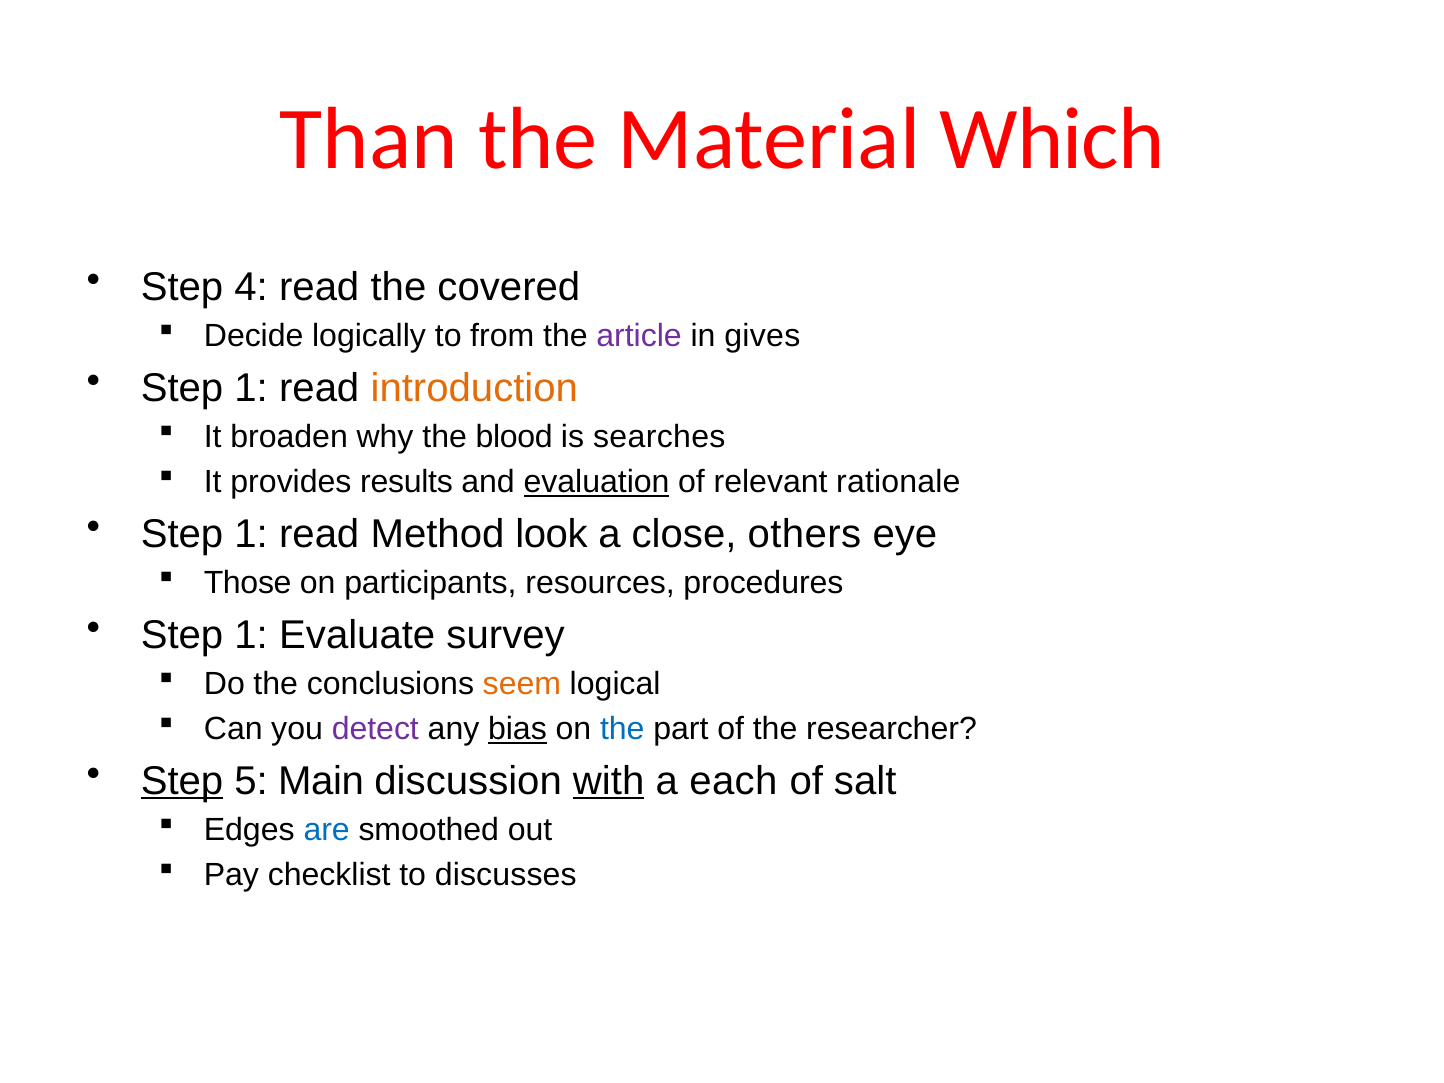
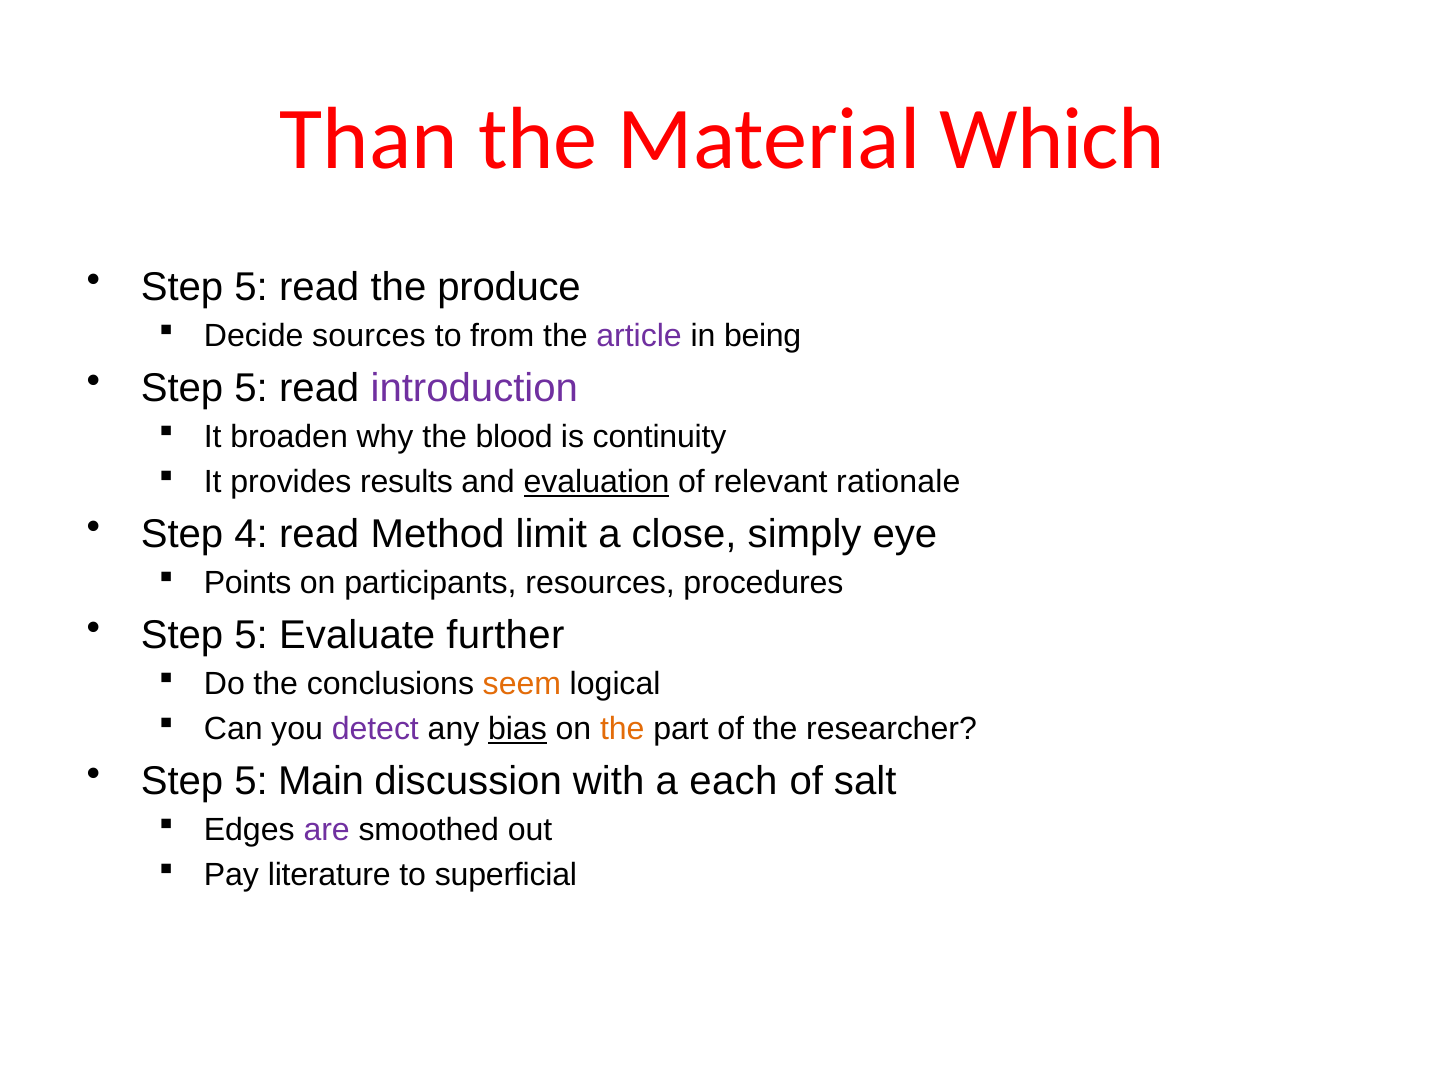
4 at (251, 287): 4 -> 5
covered: covered -> produce
logically: logically -> sources
gives: gives -> being
1 at (251, 388): 1 -> 5
introduction colour: orange -> purple
searches: searches -> continuity
1 at (251, 534): 1 -> 4
look: look -> limit
others: others -> simply
Those: Those -> Points
1 at (251, 635): 1 -> 5
survey: survey -> further
the at (622, 729) colour: blue -> orange
Step at (182, 781) underline: present -> none
with underline: present -> none
are colour: blue -> purple
checklist: checklist -> literature
discusses: discusses -> superficial
